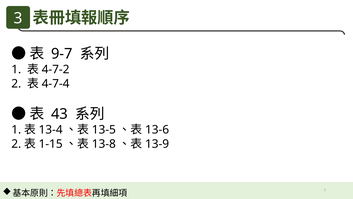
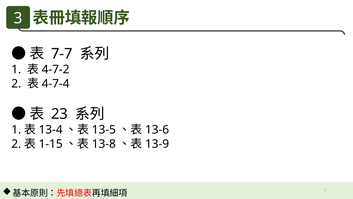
9-7: 9-7 -> 7-7
43: 43 -> 23
